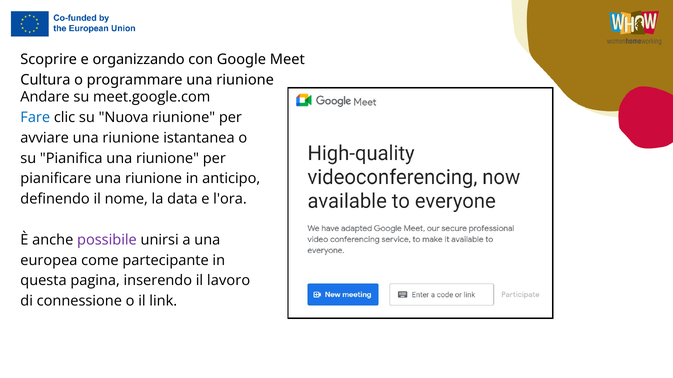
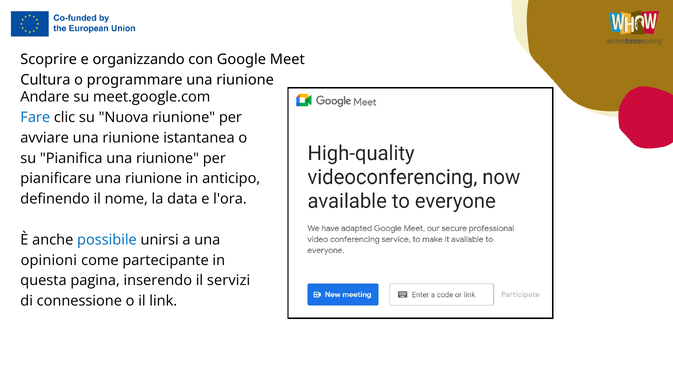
possibile colour: purple -> blue
europea: europea -> opinioni
lavoro: lavoro -> servizi
